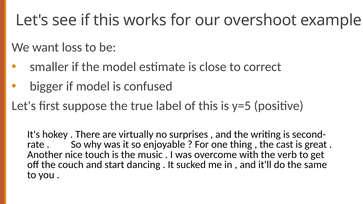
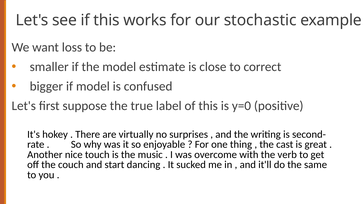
overshoot: overshoot -> stochastic
y=5: y=5 -> y=0
